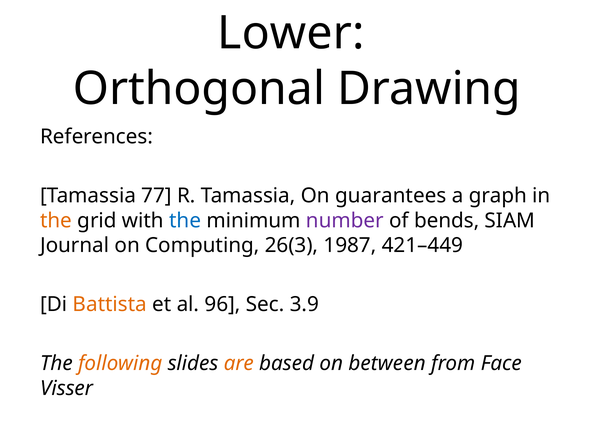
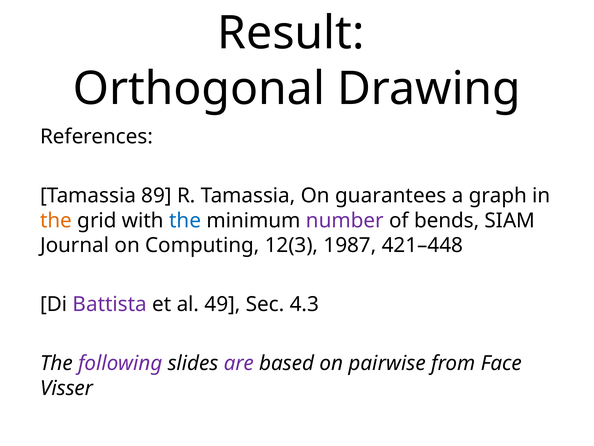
Lower: Lower -> Result
77: 77 -> 89
26(3: 26(3 -> 12(3
421–449: 421–449 -> 421–448
Battista colour: orange -> purple
96: 96 -> 49
3.9: 3.9 -> 4.3
following colour: orange -> purple
are colour: orange -> purple
between: between -> pairwise
